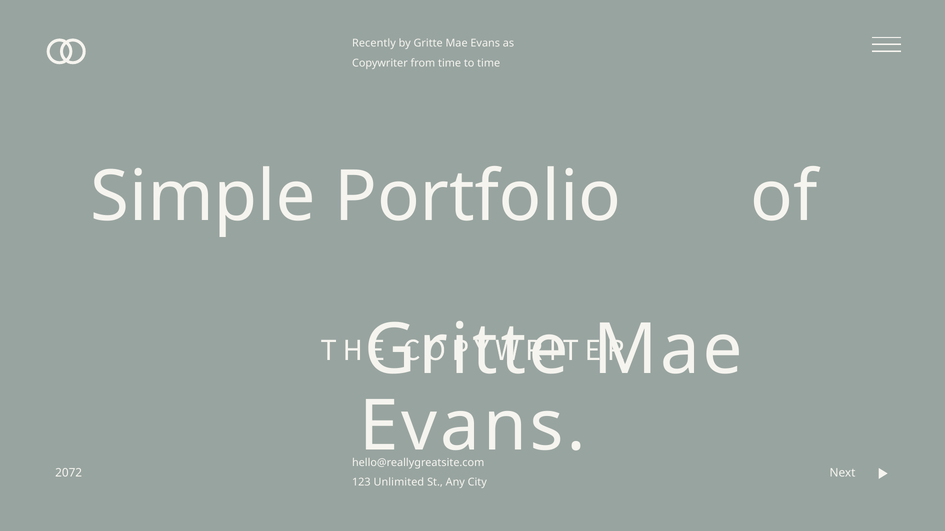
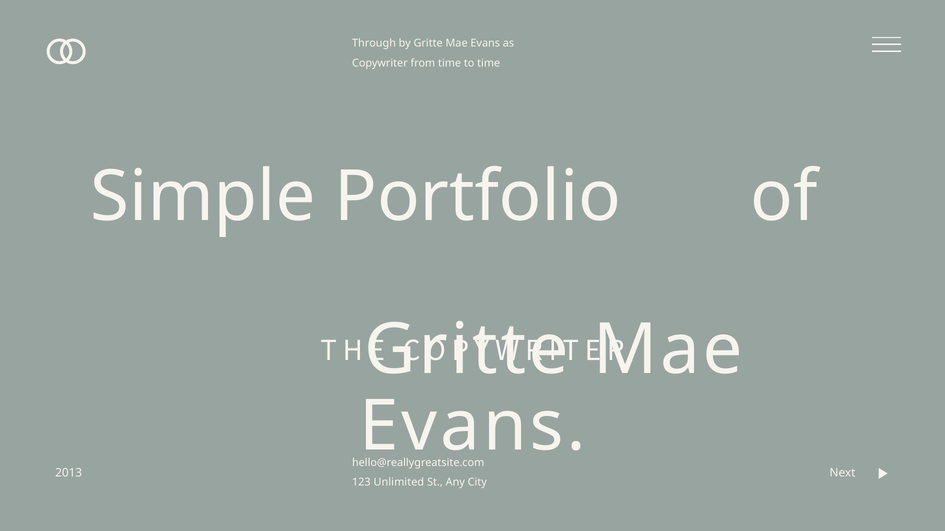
Recently: Recently -> Through
2072: 2072 -> 2013
